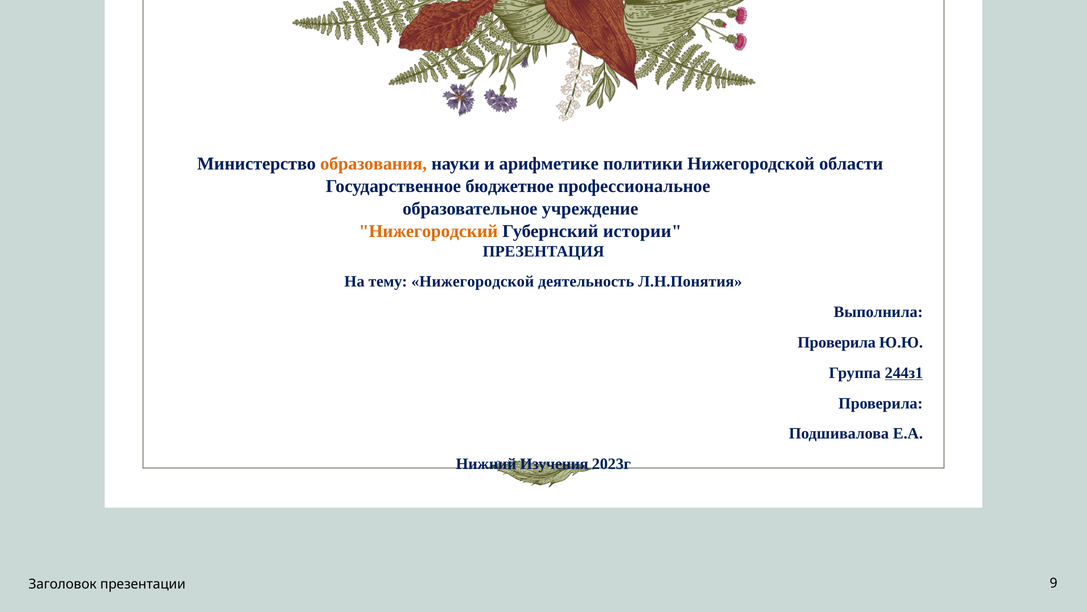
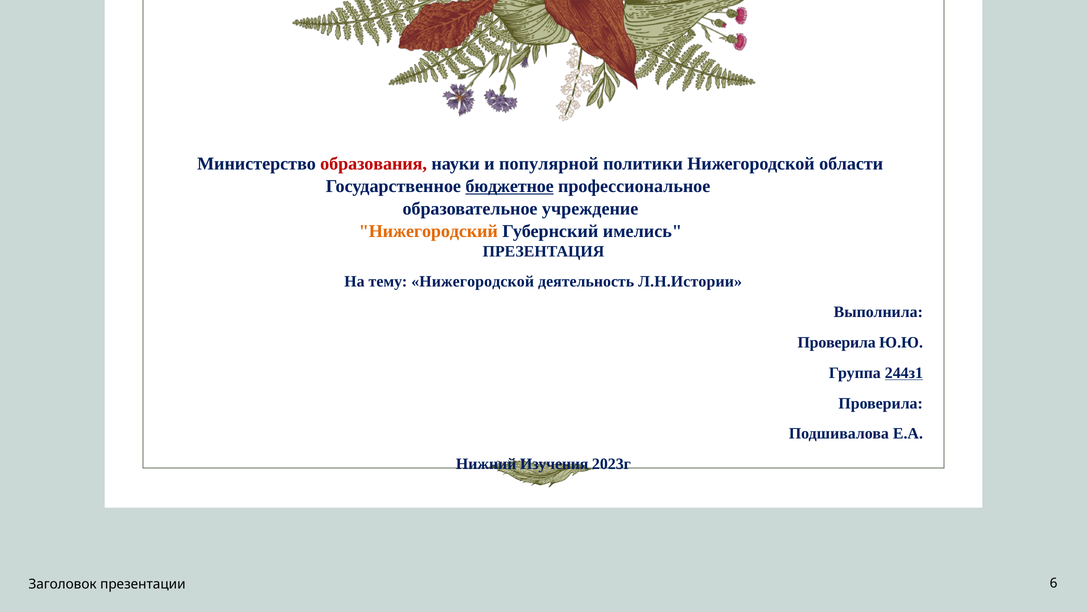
образования colour: orange -> red
арифметике: арифметике -> популярной
бюджетное underline: none -> present
истории: истории -> имелись
Л.Н.Понятия: Л.Н.Понятия -> Л.Н.Истории
9: 9 -> 6
